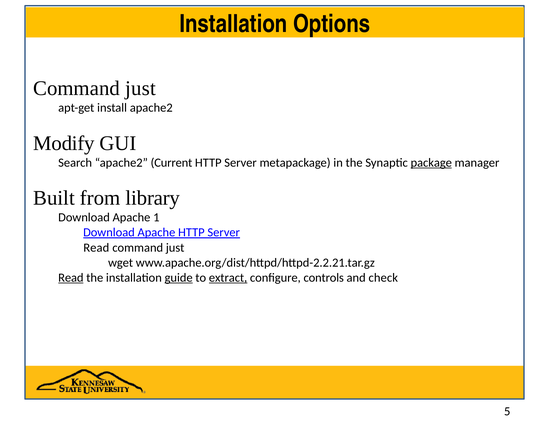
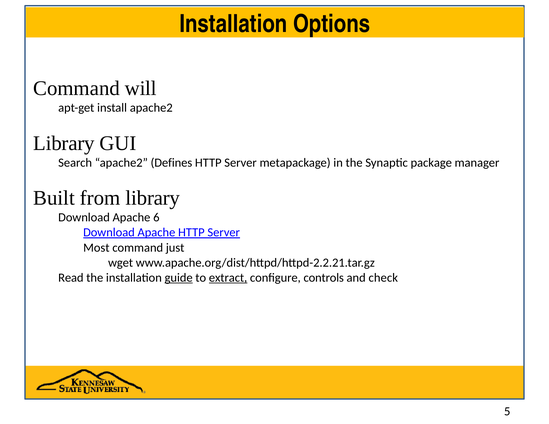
just at (140, 88): just -> will
Modify at (64, 143): Modify -> Library
Current: Current -> Defines
package underline: present -> none
1: 1 -> 6
Read at (96, 248): Read -> Most
Read at (71, 278) underline: present -> none
